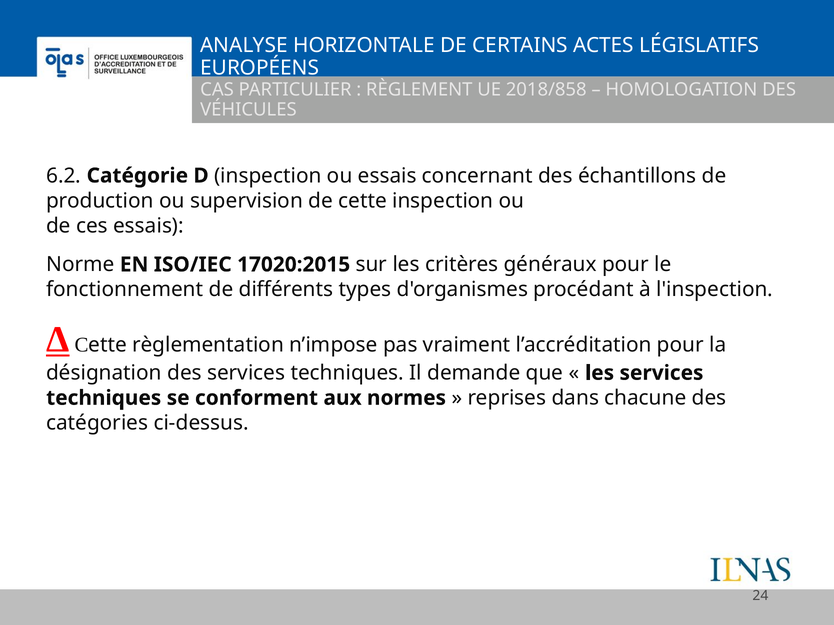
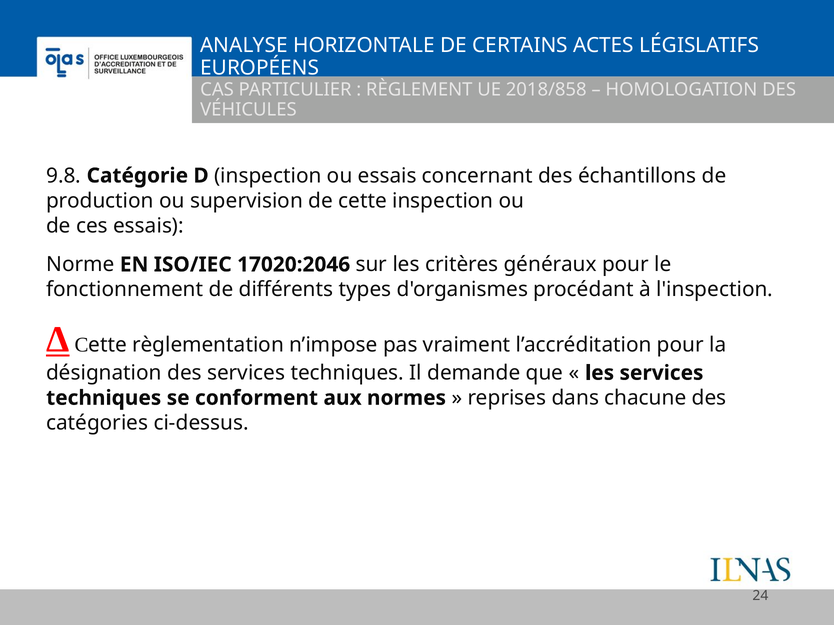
6.2: 6.2 -> 9.8
17020:2015: 17020:2015 -> 17020:2046
